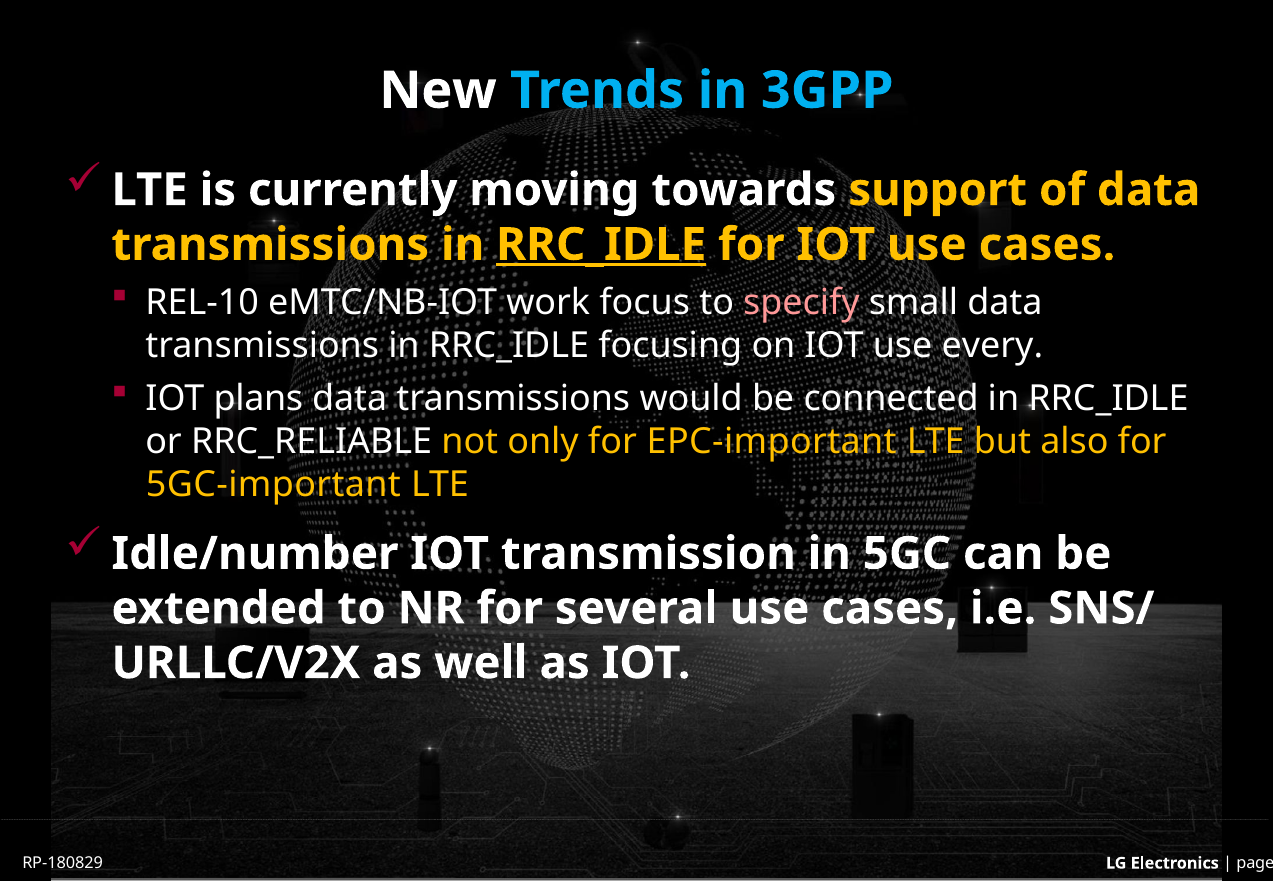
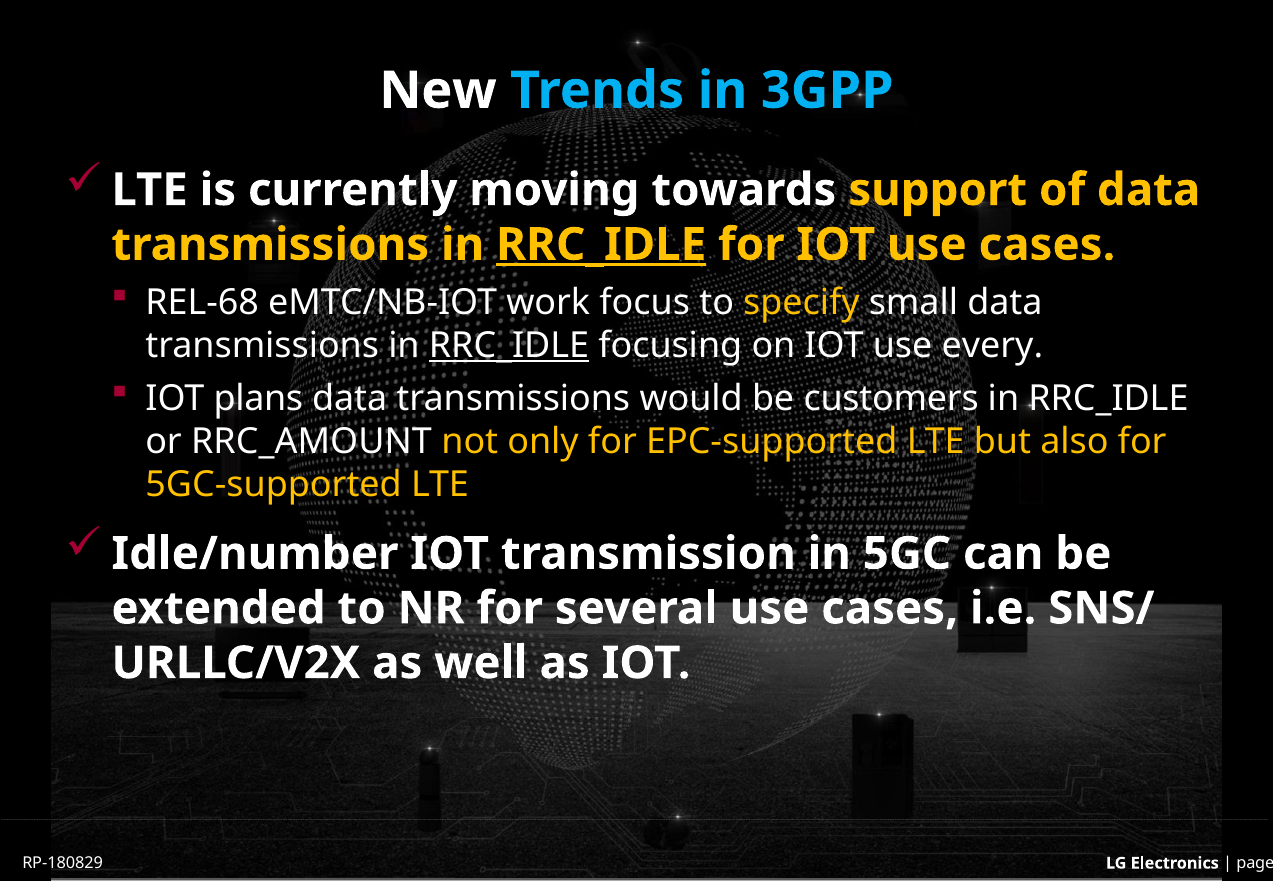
REL-10: REL-10 -> REL-68
specify colour: pink -> yellow
RRC_IDLE at (509, 346) underline: none -> present
connected: connected -> customers
RRC_RELIABLE: RRC_RELIABLE -> RRC_AMOUNT
EPC-important: EPC-important -> EPC-supported
5GC-important: 5GC-important -> 5GC-supported
